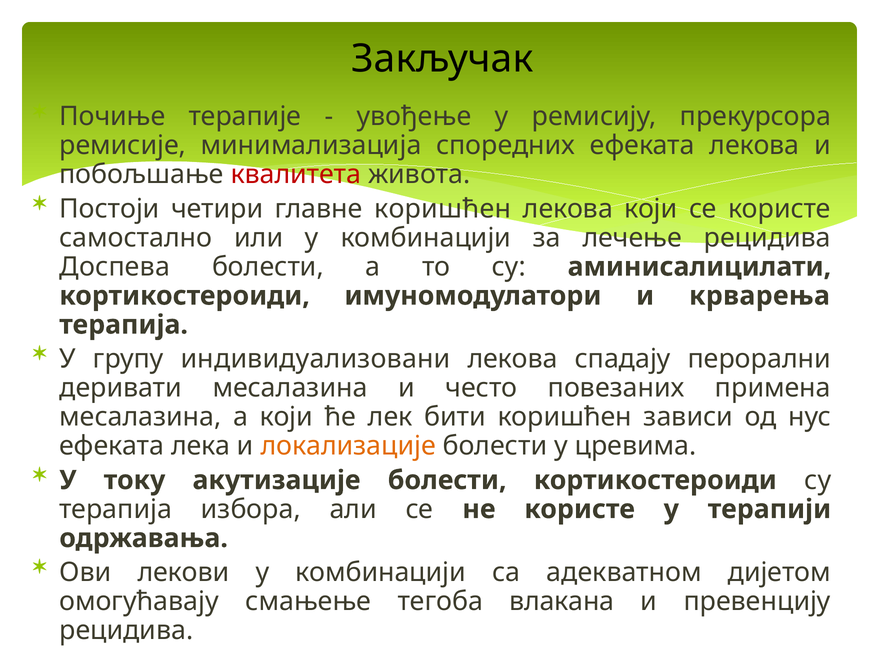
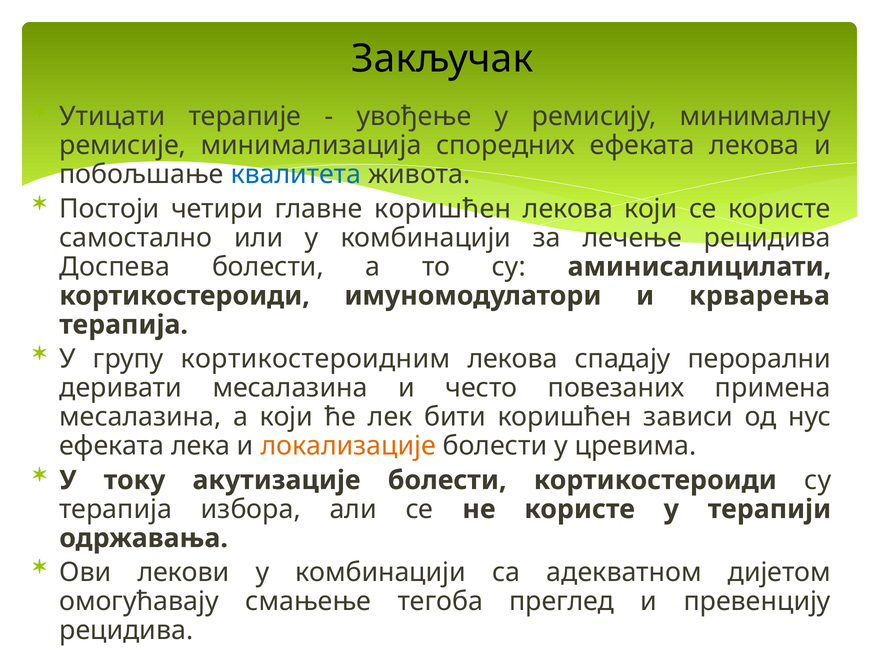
Почиње: Почиње -> Утицати
прекурсора: прекурсора -> минималну
квалитета colour: red -> blue
индивидуализовани: индивидуализовани -> кортикостероидним
влакана: влакана -> преглед
